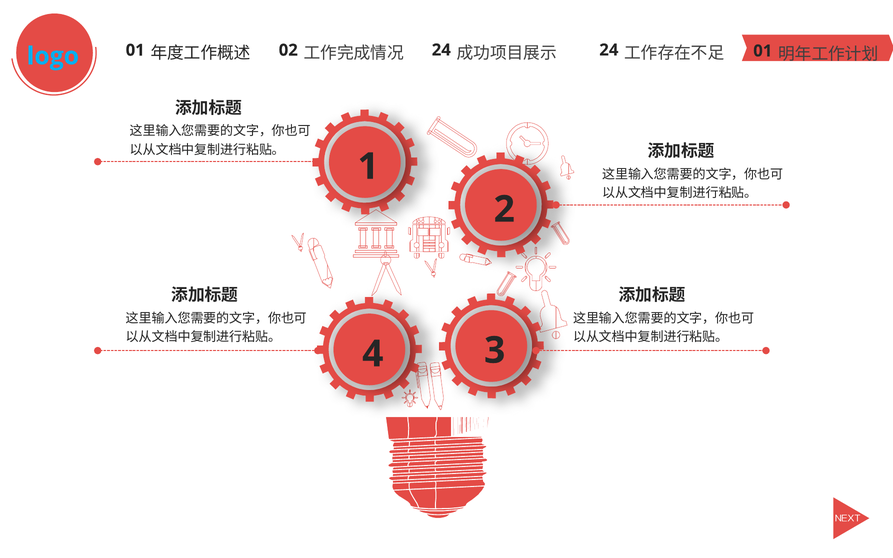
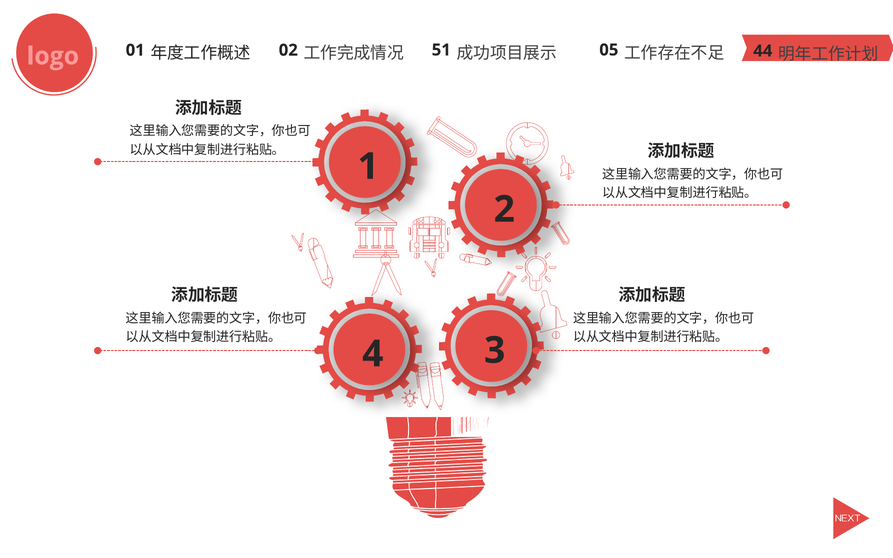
logo colour: light blue -> pink
24 at (441, 50): 24 -> 51
24 at (609, 50): 24 -> 05
01 at (763, 51): 01 -> 44
